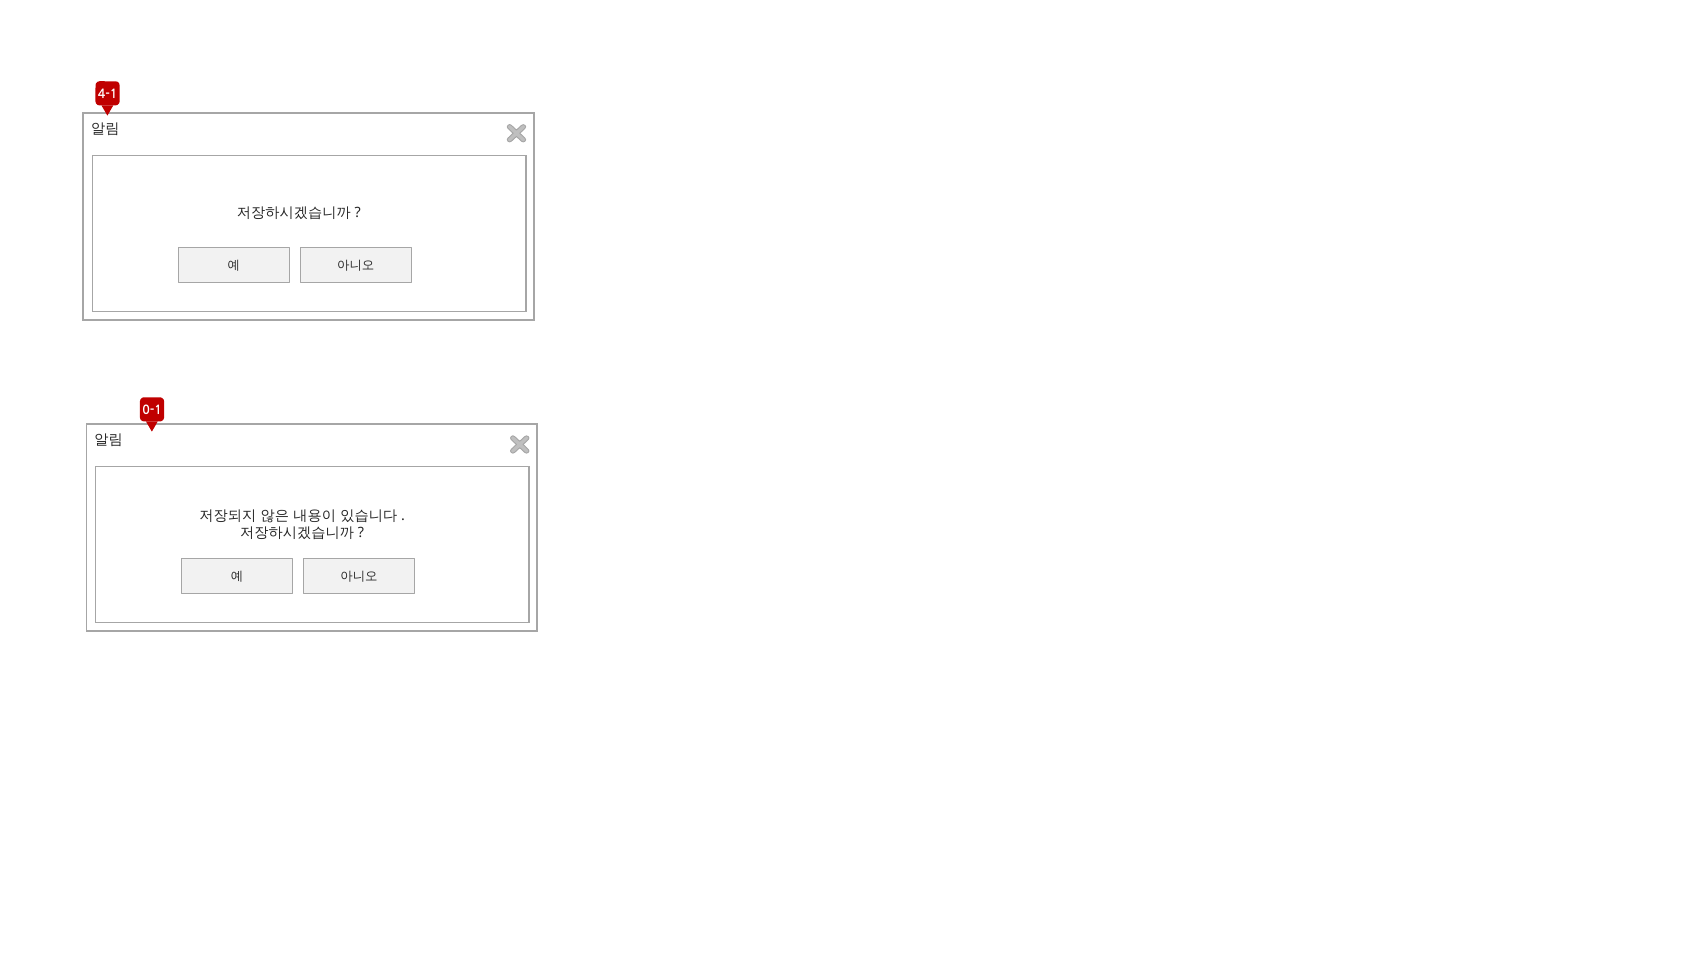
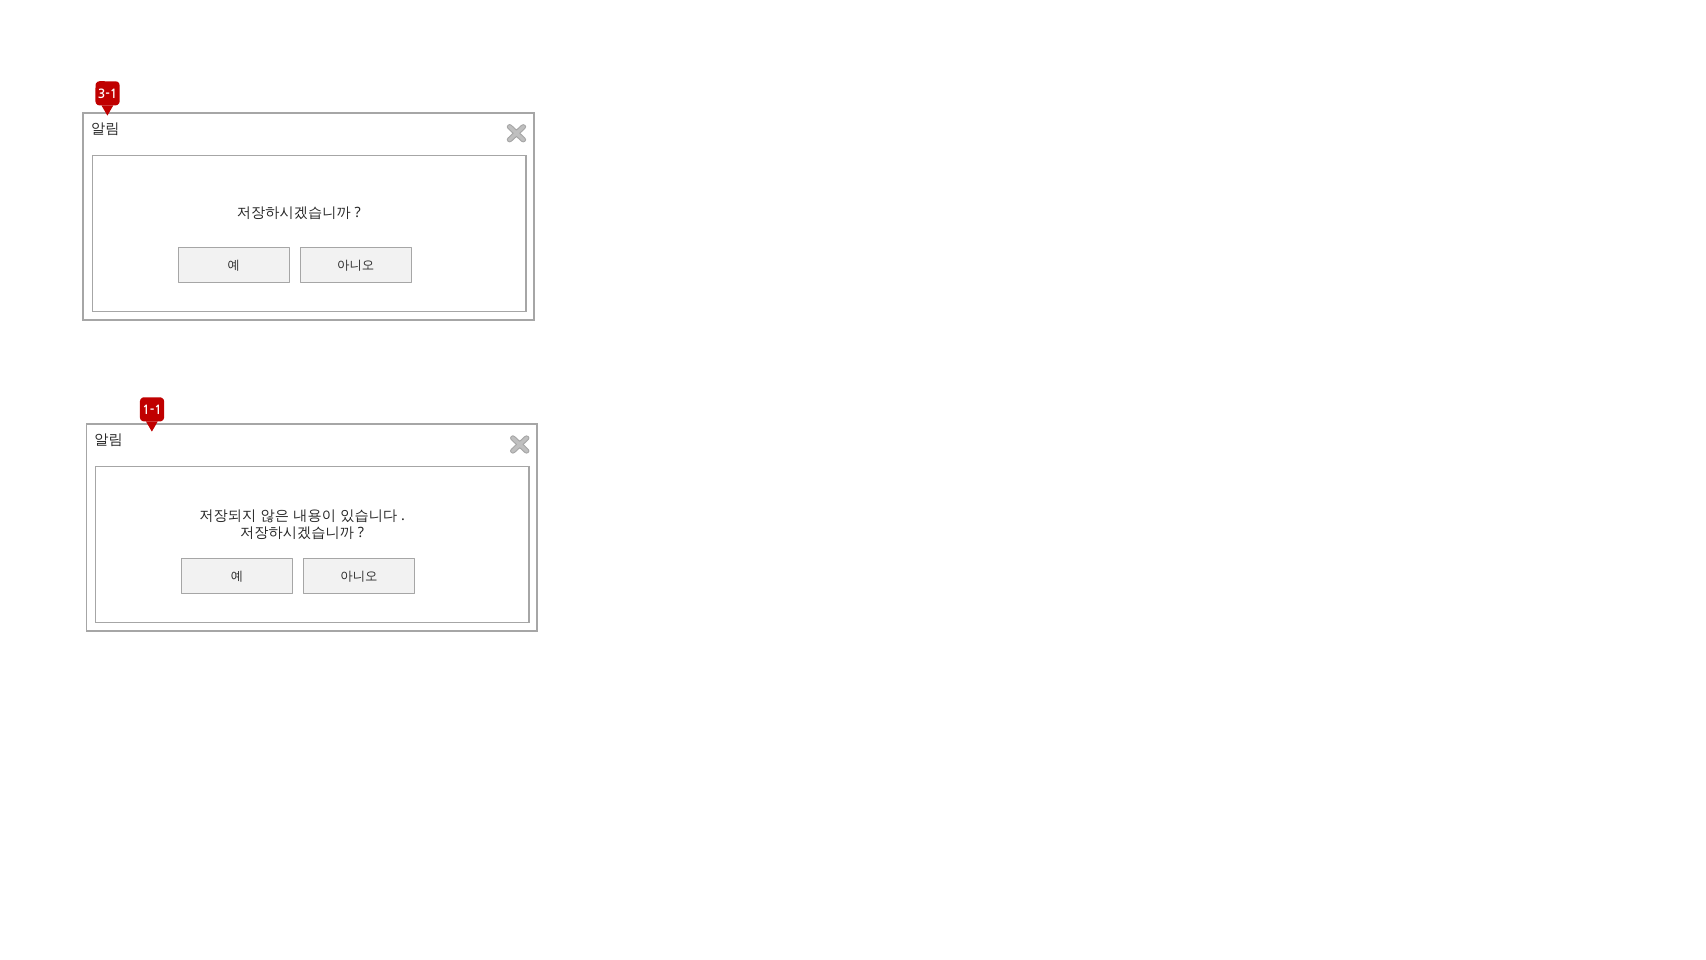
4-1: 4-1 -> 3-1
0-1: 0-1 -> 1-1
